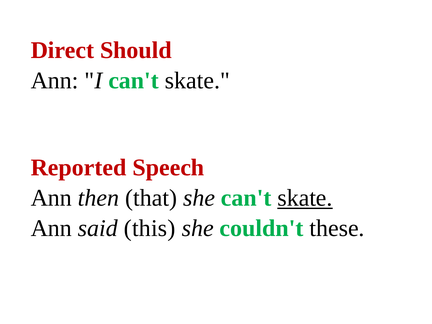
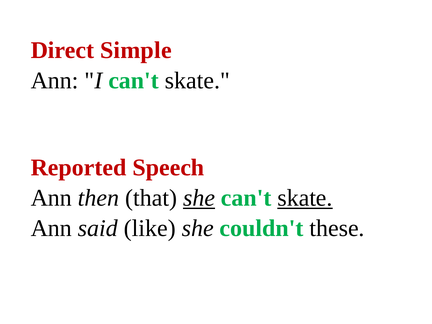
Should: Should -> Simple
she at (199, 198) underline: none -> present
this: this -> like
